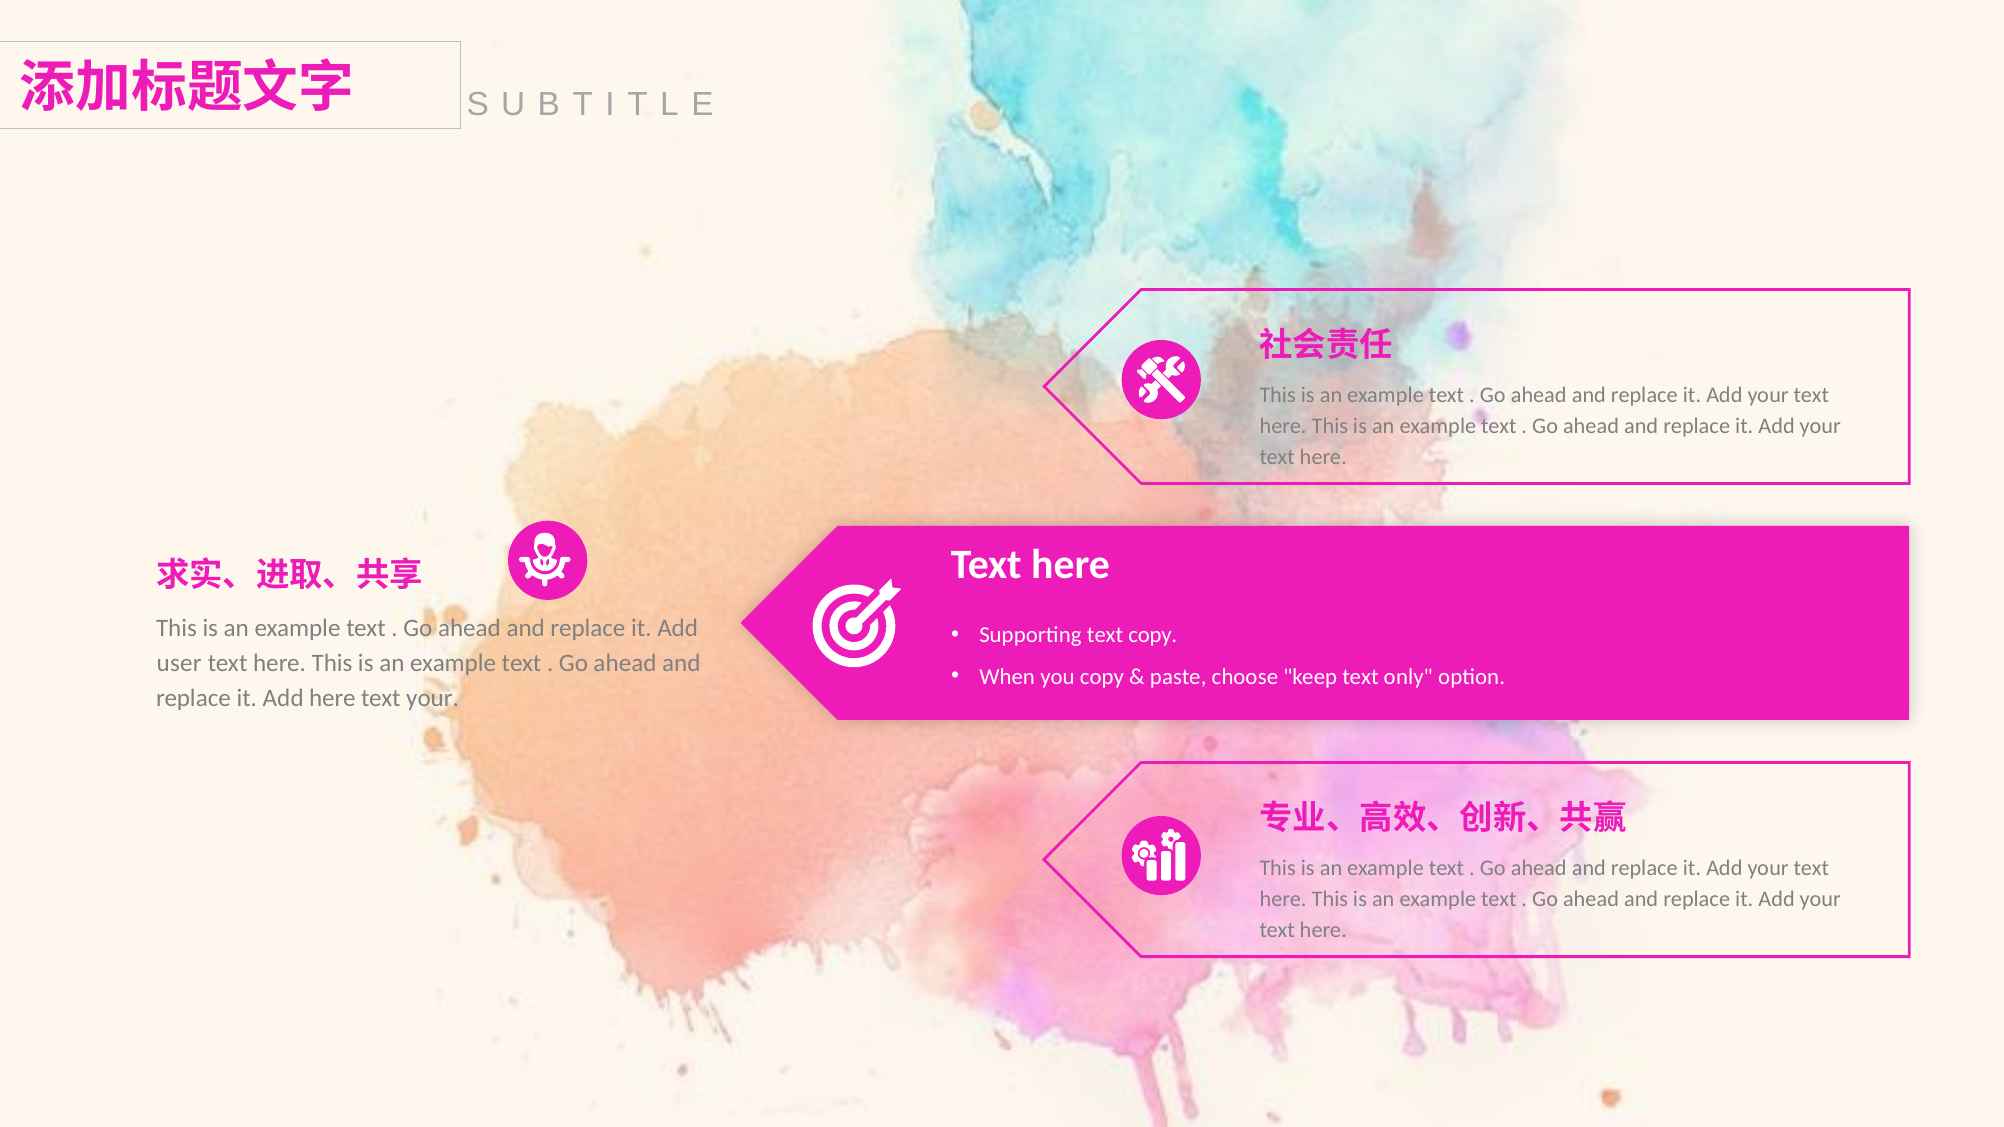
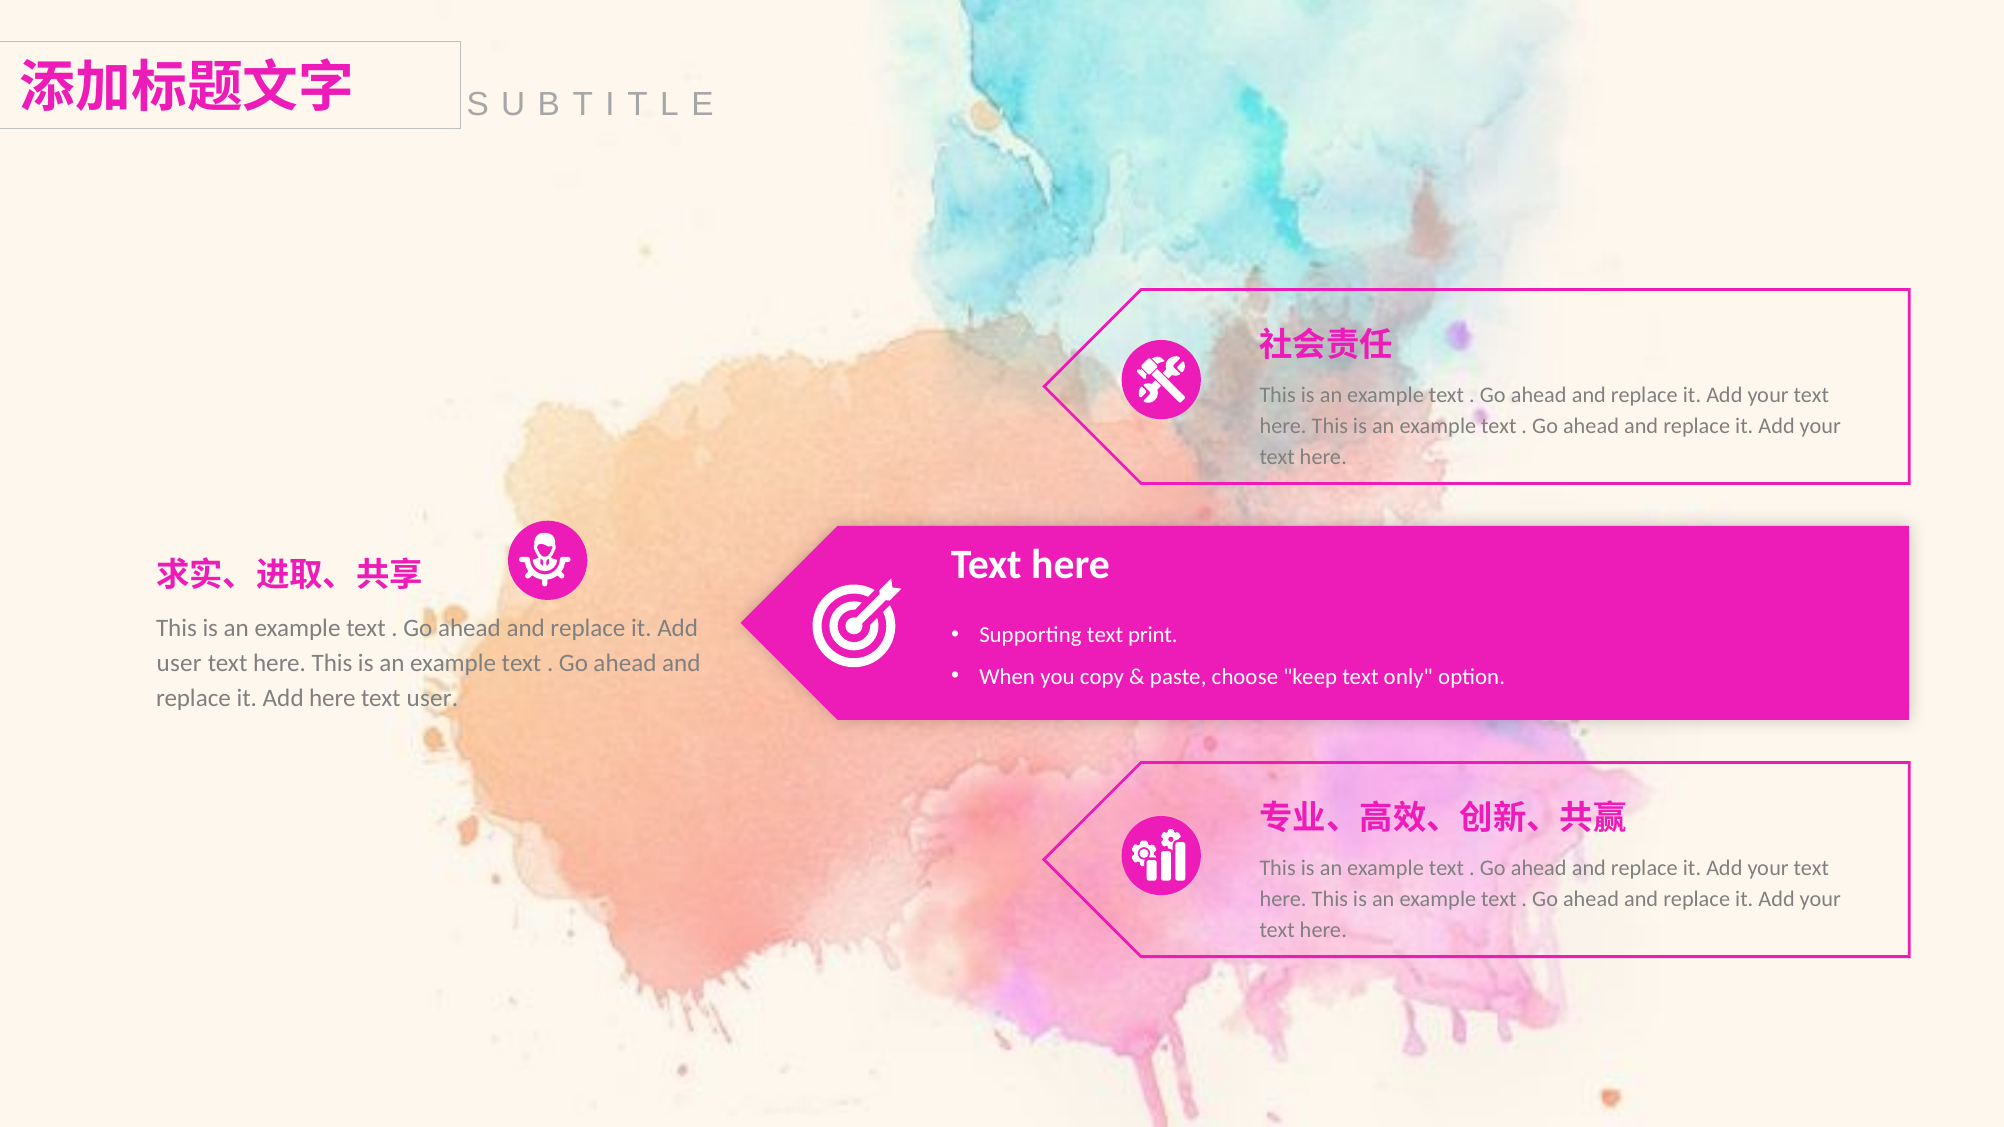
text copy: copy -> print
text your: your -> user
